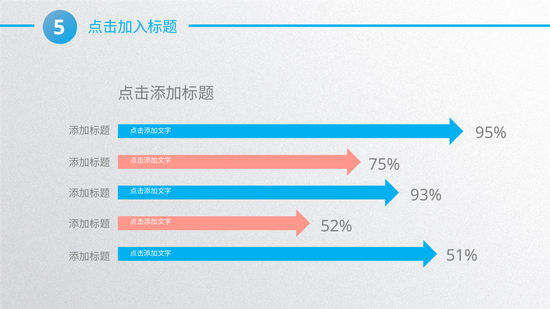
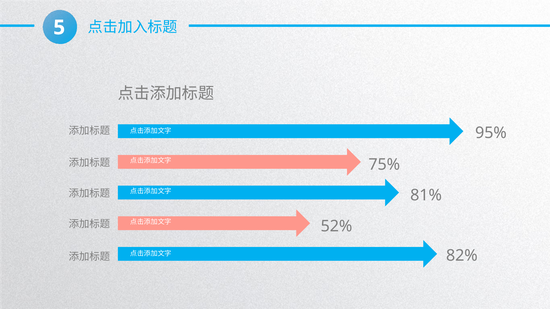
93%: 93% -> 81%
51%: 51% -> 82%
